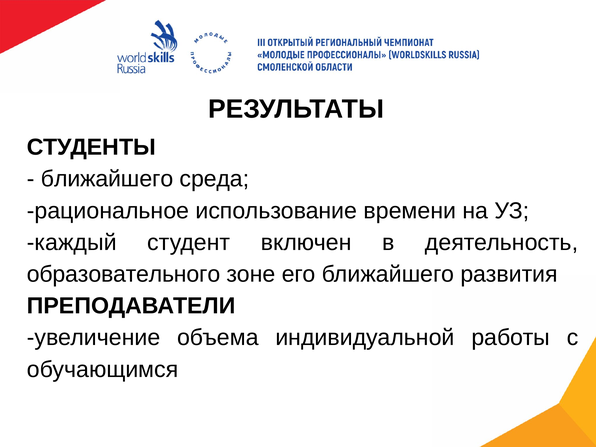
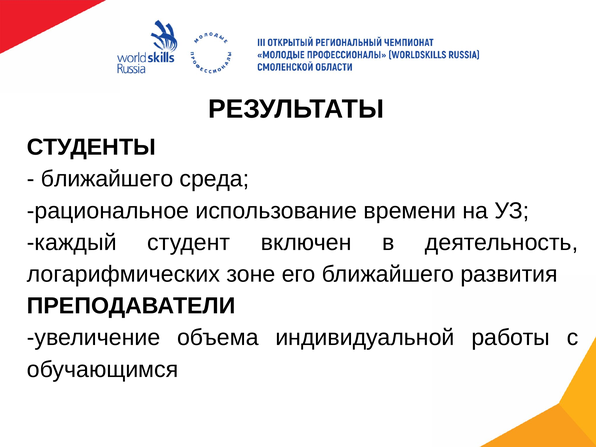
образовательного: образовательного -> логарифмических
